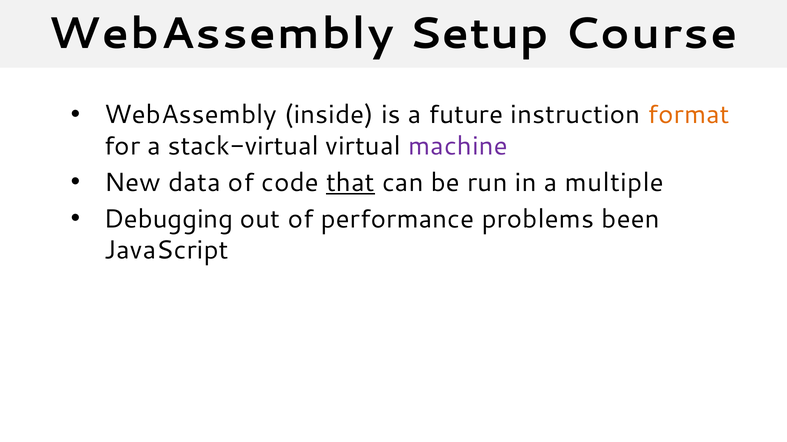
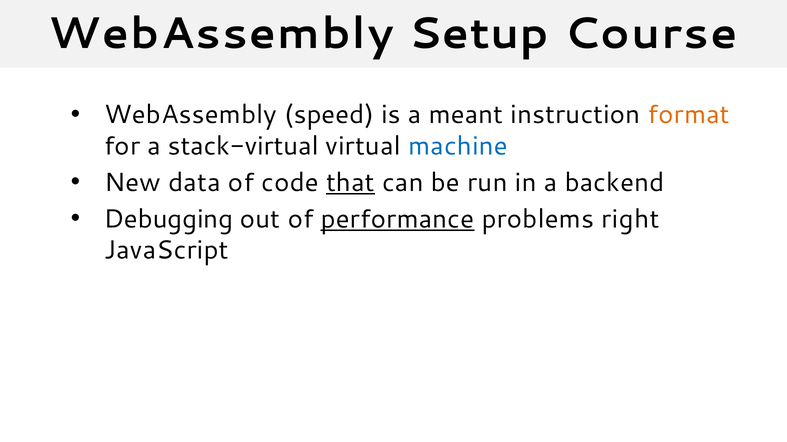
inside: inside -> speed
future: future -> meant
machine colour: purple -> blue
multiple: multiple -> backend
performance underline: none -> present
been: been -> right
